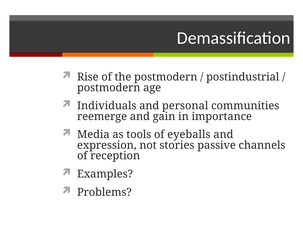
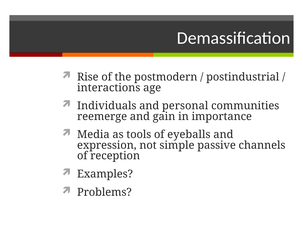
postmodern at (109, 88): postmodern -> interactions
stories: stories -> simple
